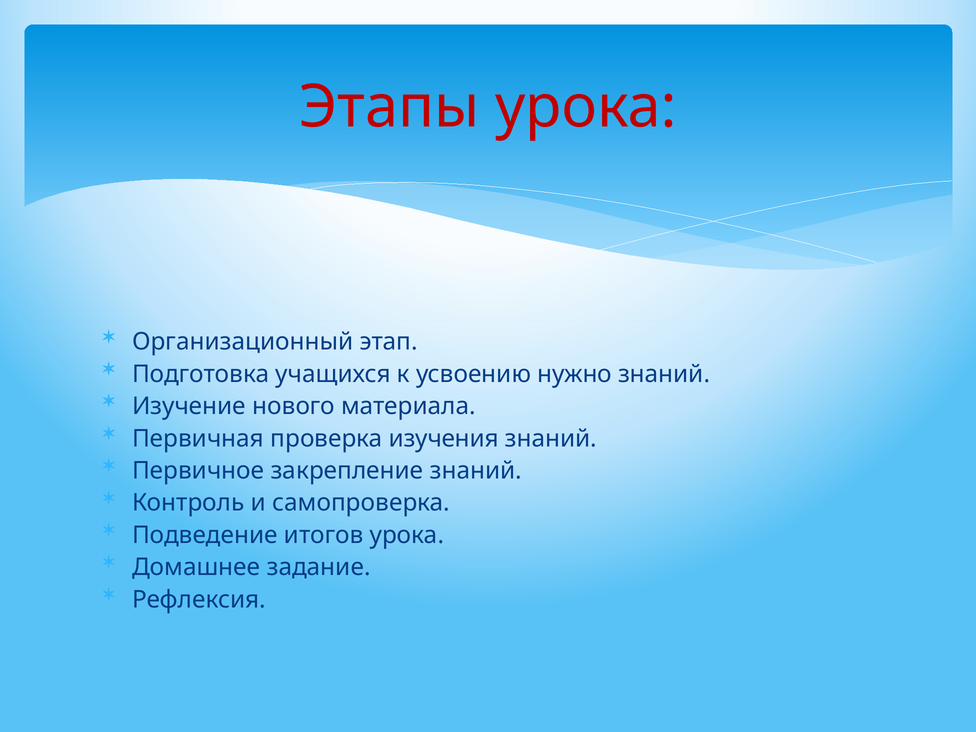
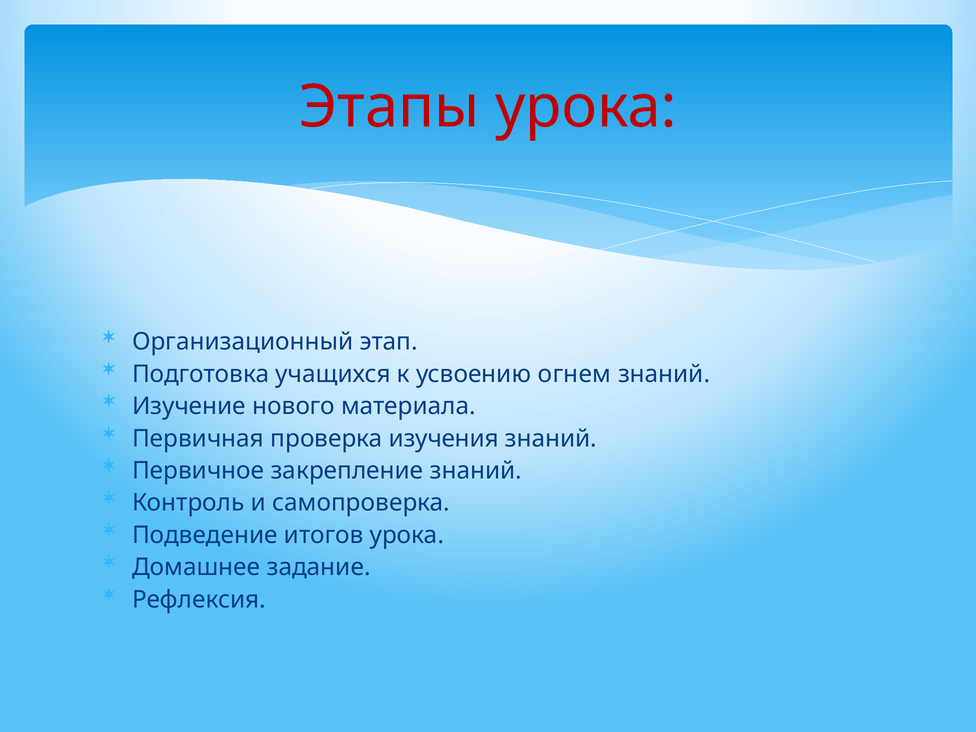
нужно: нужно -> огнем
